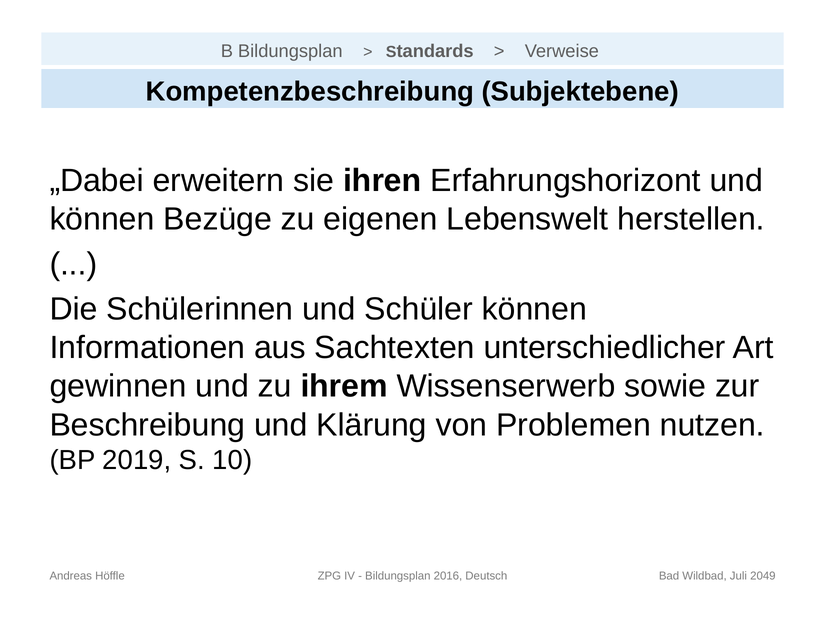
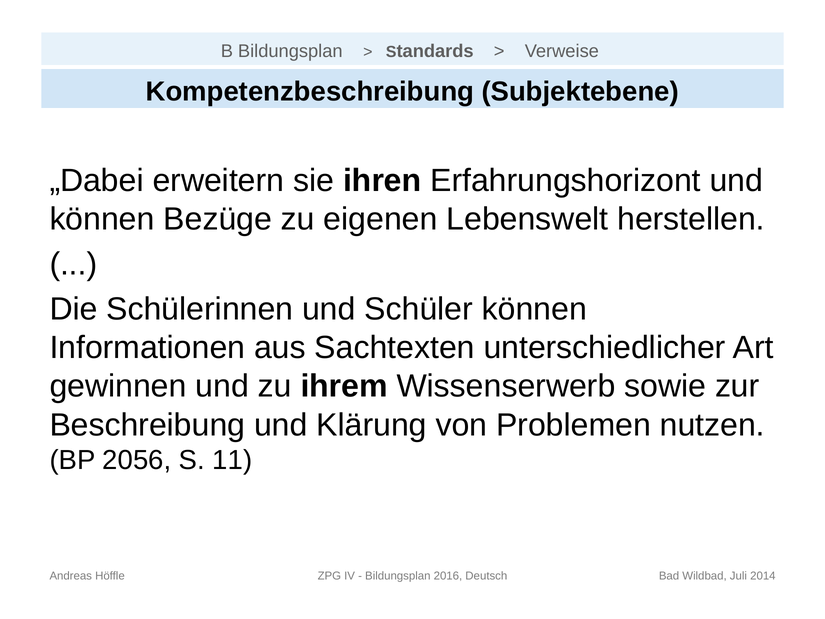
2019: 2019 -> 2056
10: 10 -> 11
2049: 2049 -> 2014
